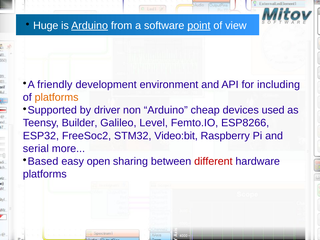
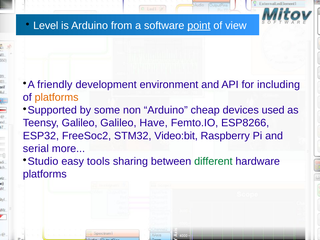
Huge: Huge -> Level
Arduino at (90, 26) underline: present -> none
driver: driver -> some
Teensy Builder: Builder -> Galileo
Level: Level -> Have
Based: Based -> Studio
open: open -> tools
different colour: red -> green
